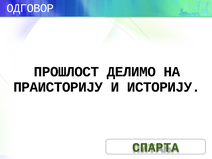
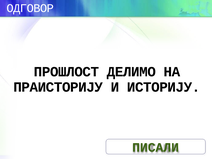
СПАРТА: СПАРТА -> ПИСАЛИ
